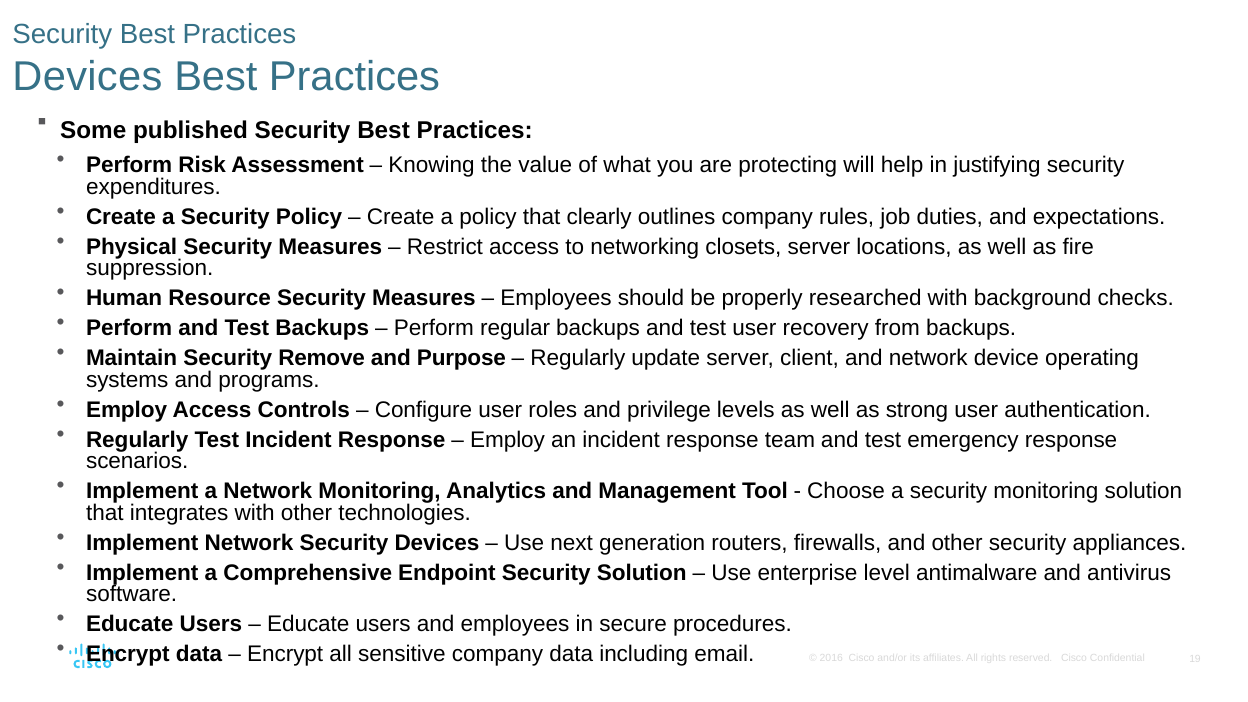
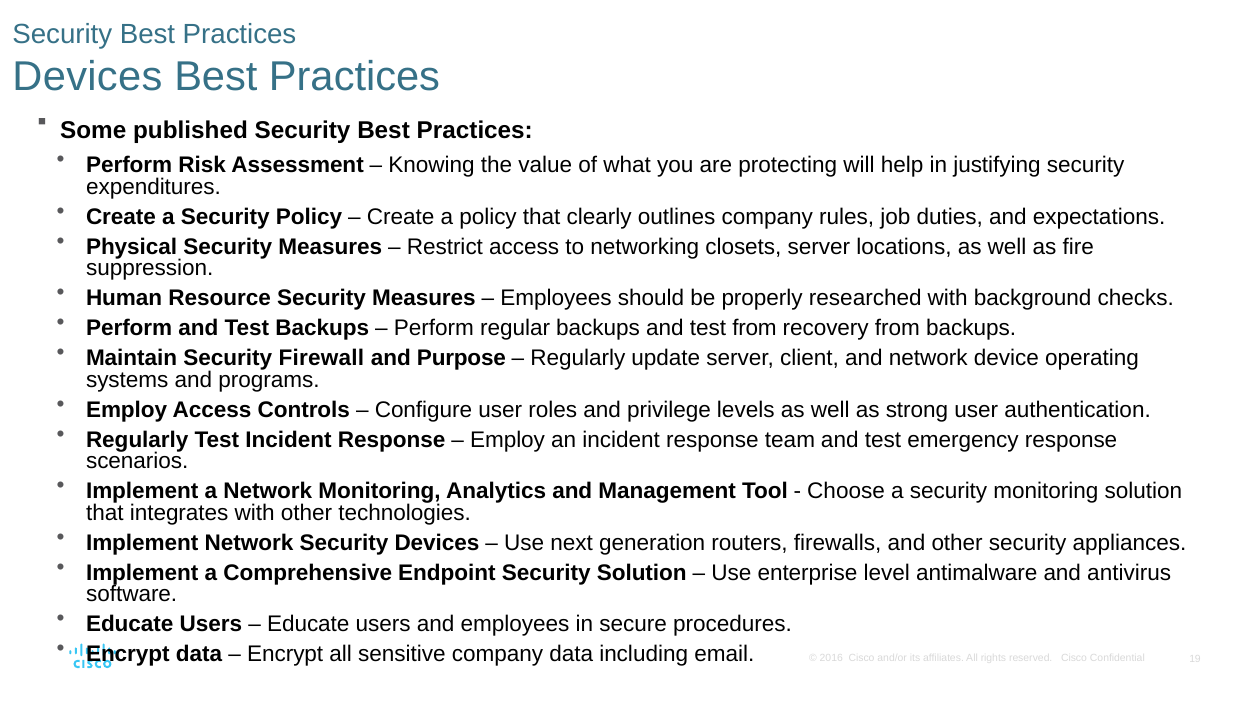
test user: user -> from
Remove: Remove -> Firewall
